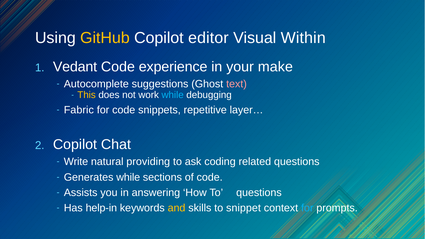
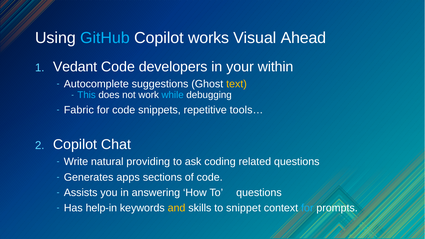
GitHub colour: yellow -> light blue
editor: editor -> works
Within: Within -> Ahead
experience: experience -> developers
make: make -> within
text colour: pink -> yellow
This colour: yellow -> light blue
layer…: layer… -> tools…
Generates while: while -> apps
